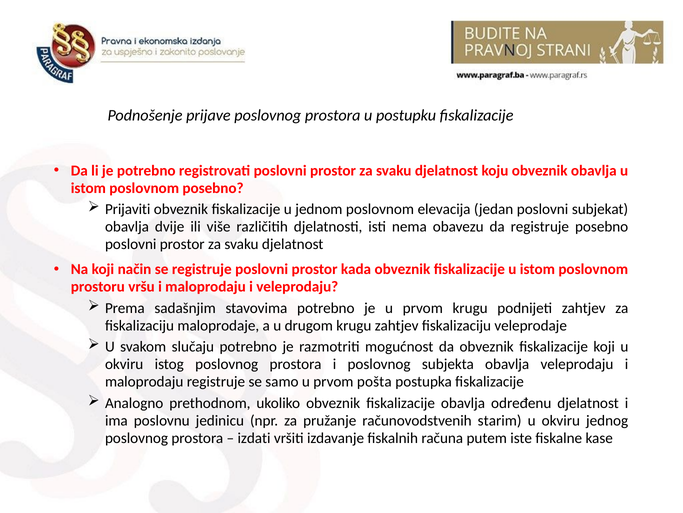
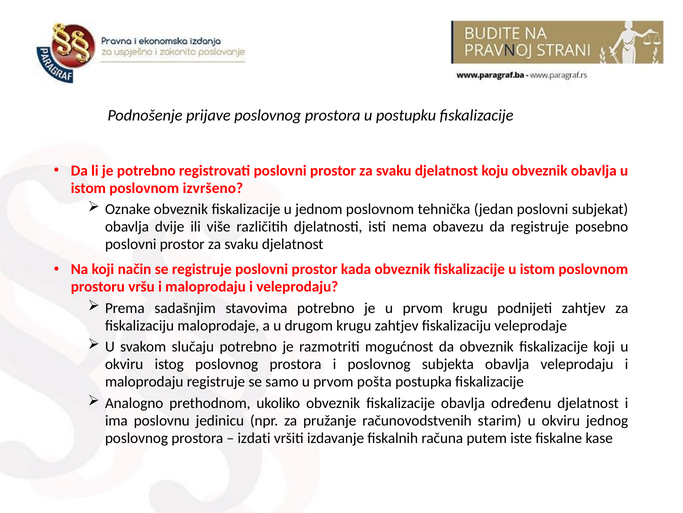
poslovnom posebno: posebno -> izvršeno
Prijaviti: Prijaviti -> Oznake
elevacija: elevacija -> tehnička
